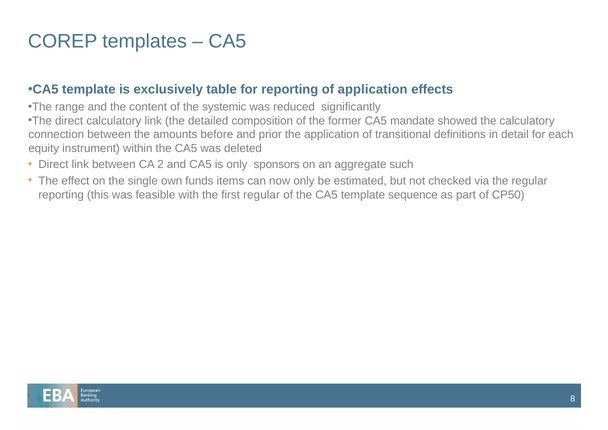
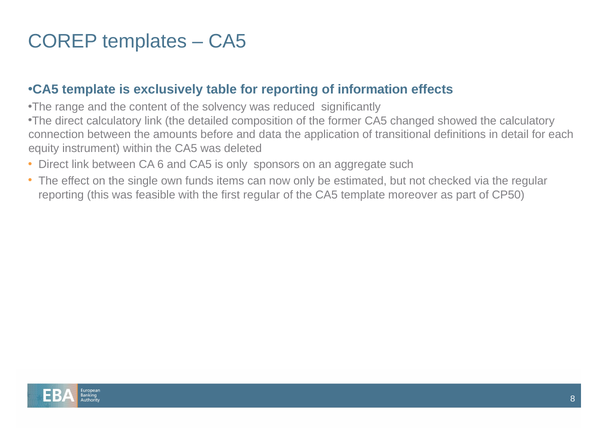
of application: application -> information
systemic: systemic -> solvency
mandate: mandate -> changed
prior: prior -> data
2: 2 -> 6
sequence: sequence -> moreover
